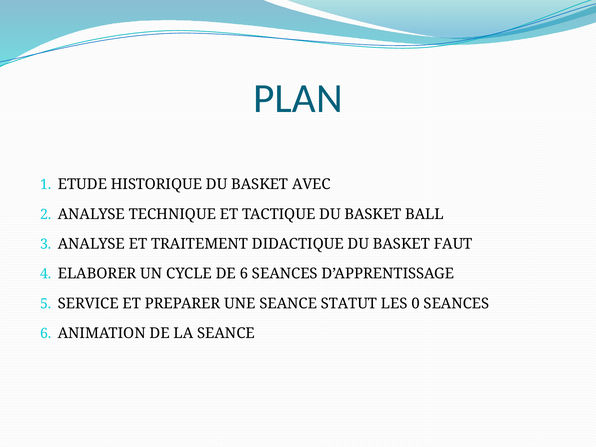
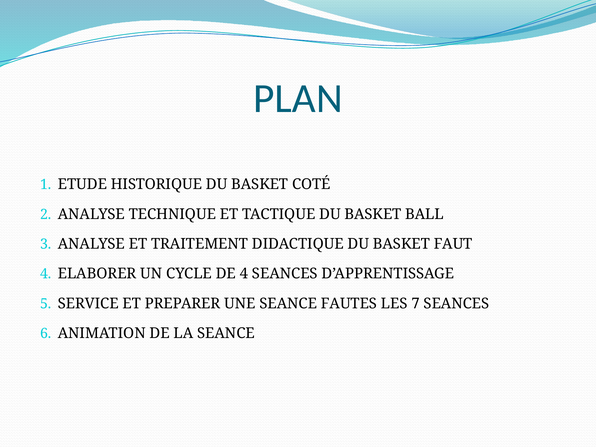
AVEC: AVEC -> COTÉ
DE 6: 6 -> 4
STATUT: STATUT -> FAUTES
0: 0 -> 7
